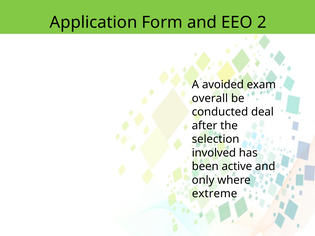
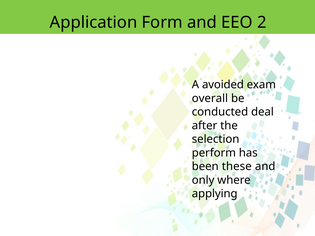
involved: involved -> perform
active: active -> these
extreme: extreme -> applying
